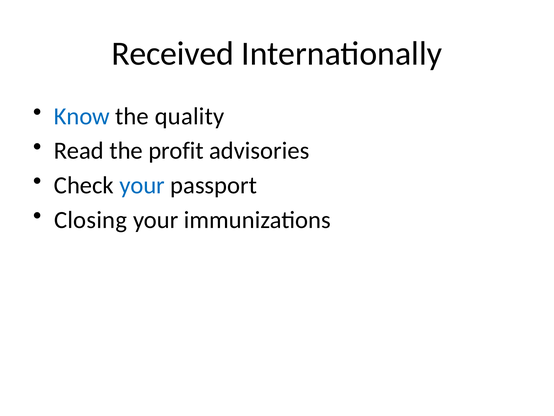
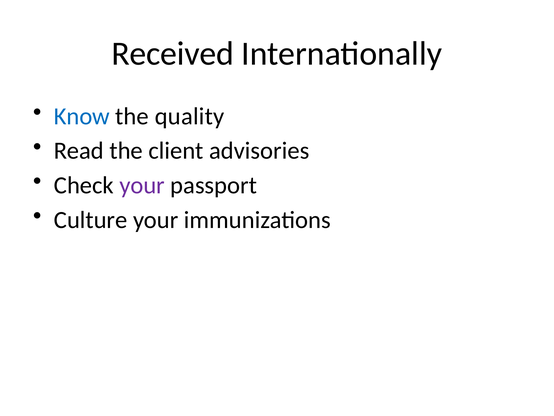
profit: profit -> client
your at (142, 185) colour: blue -> purple
Closing: Closing -> Culture
